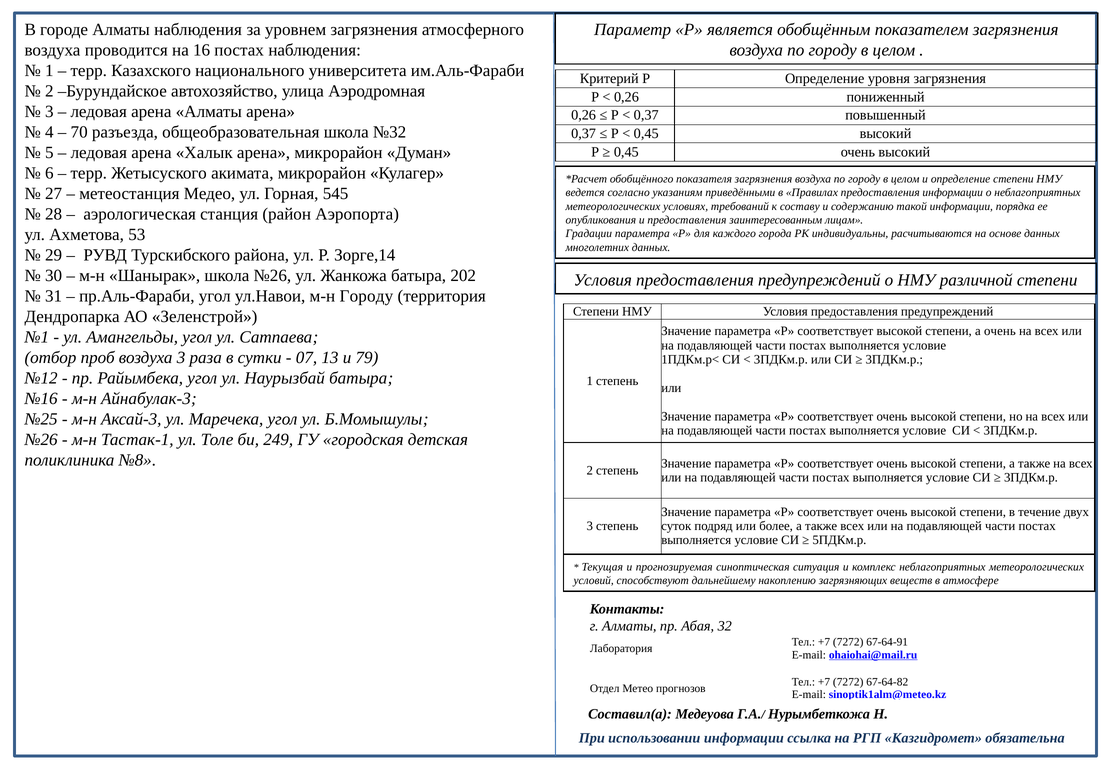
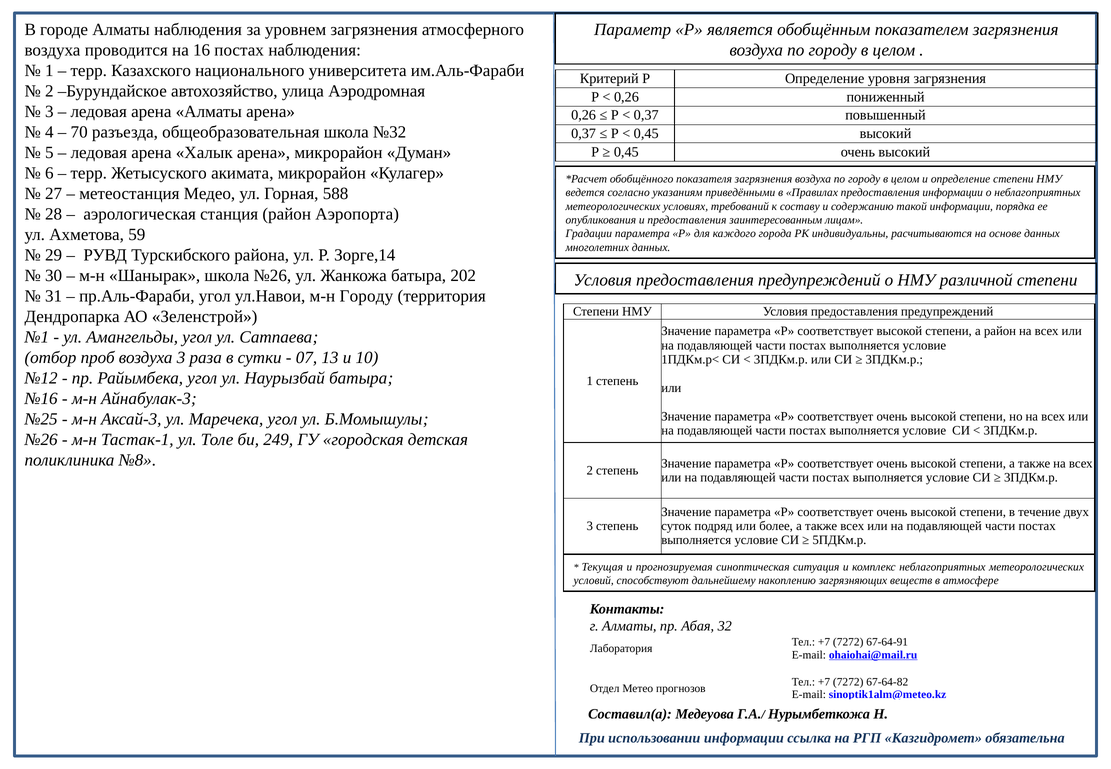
545: 545 -> 588
53: 53 -> 59
а очень: очень -> район
79: 79 -> 10
